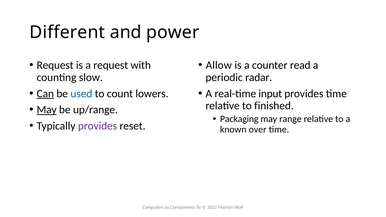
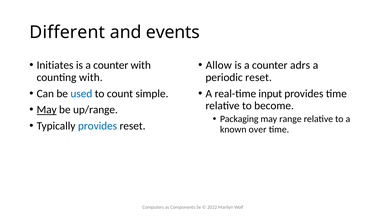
power: power -> events
Request at (55, 65): Request -> Initiates
request at (111, 65): request -> counter
read: read -> adrs
counting slow: slow -> with
periodic radar: radar -> reset
Can underline: present -> none
lowers: lowers -> simple
finished: finished -> become
provides at (98, 126) colour: purple -> blue
